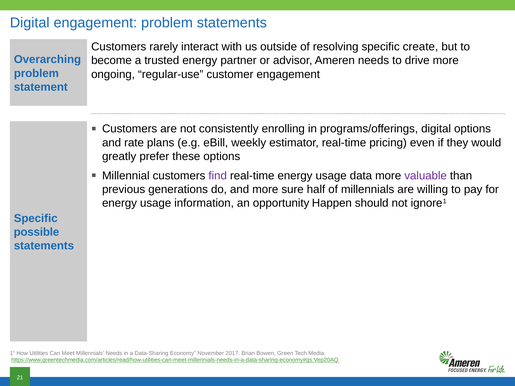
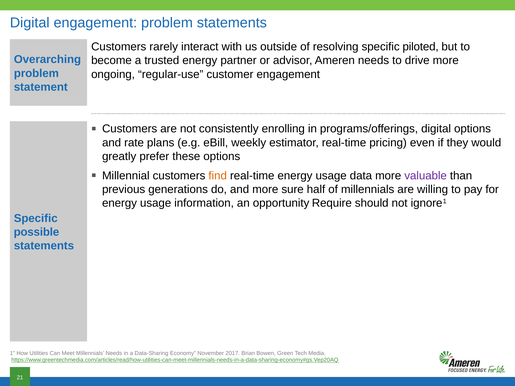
create: create -> piloted
find colour: purple -> orange
Happen: Happen -> Require
